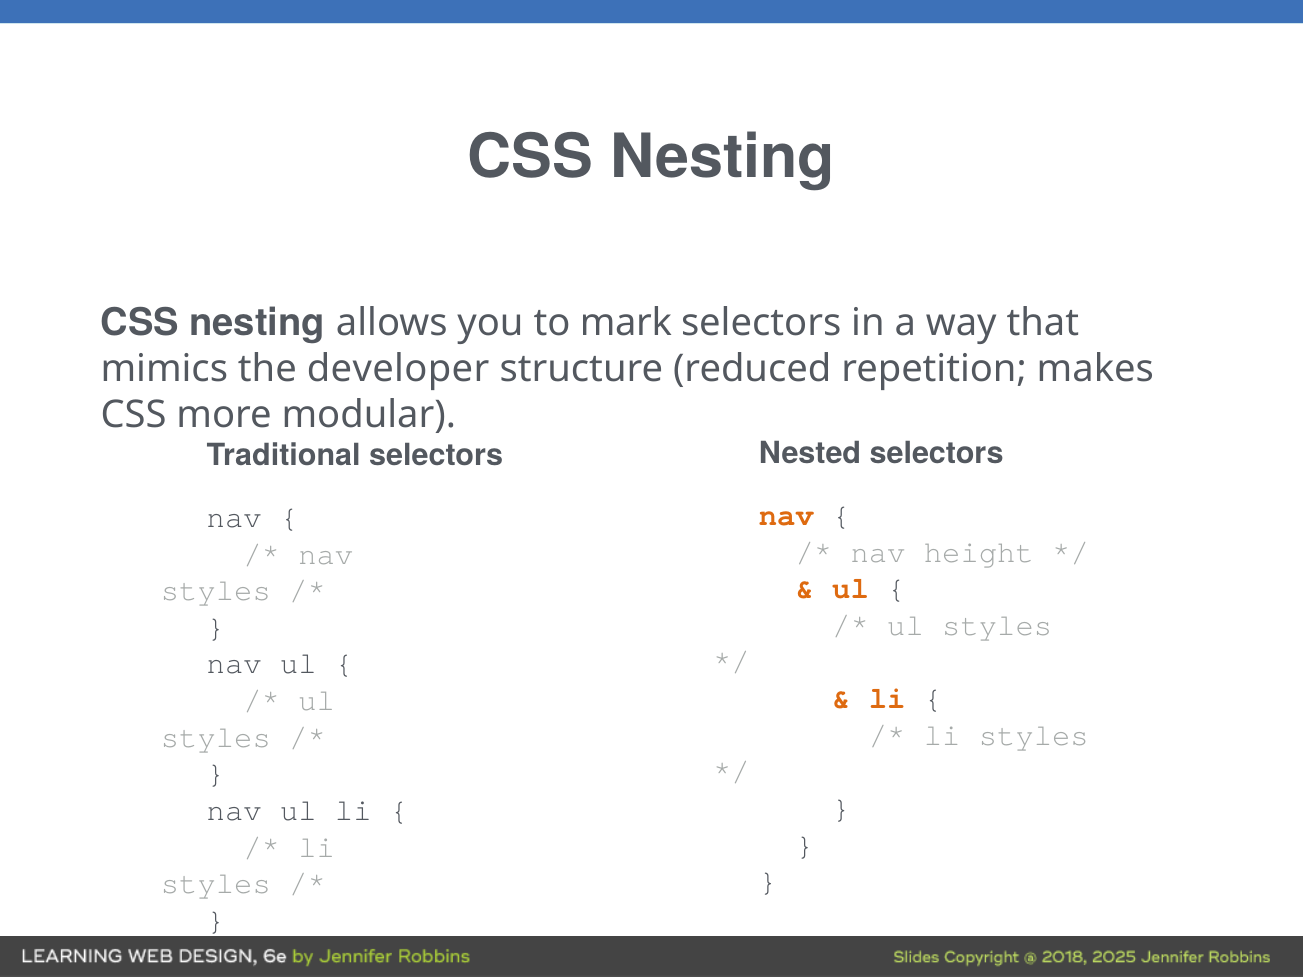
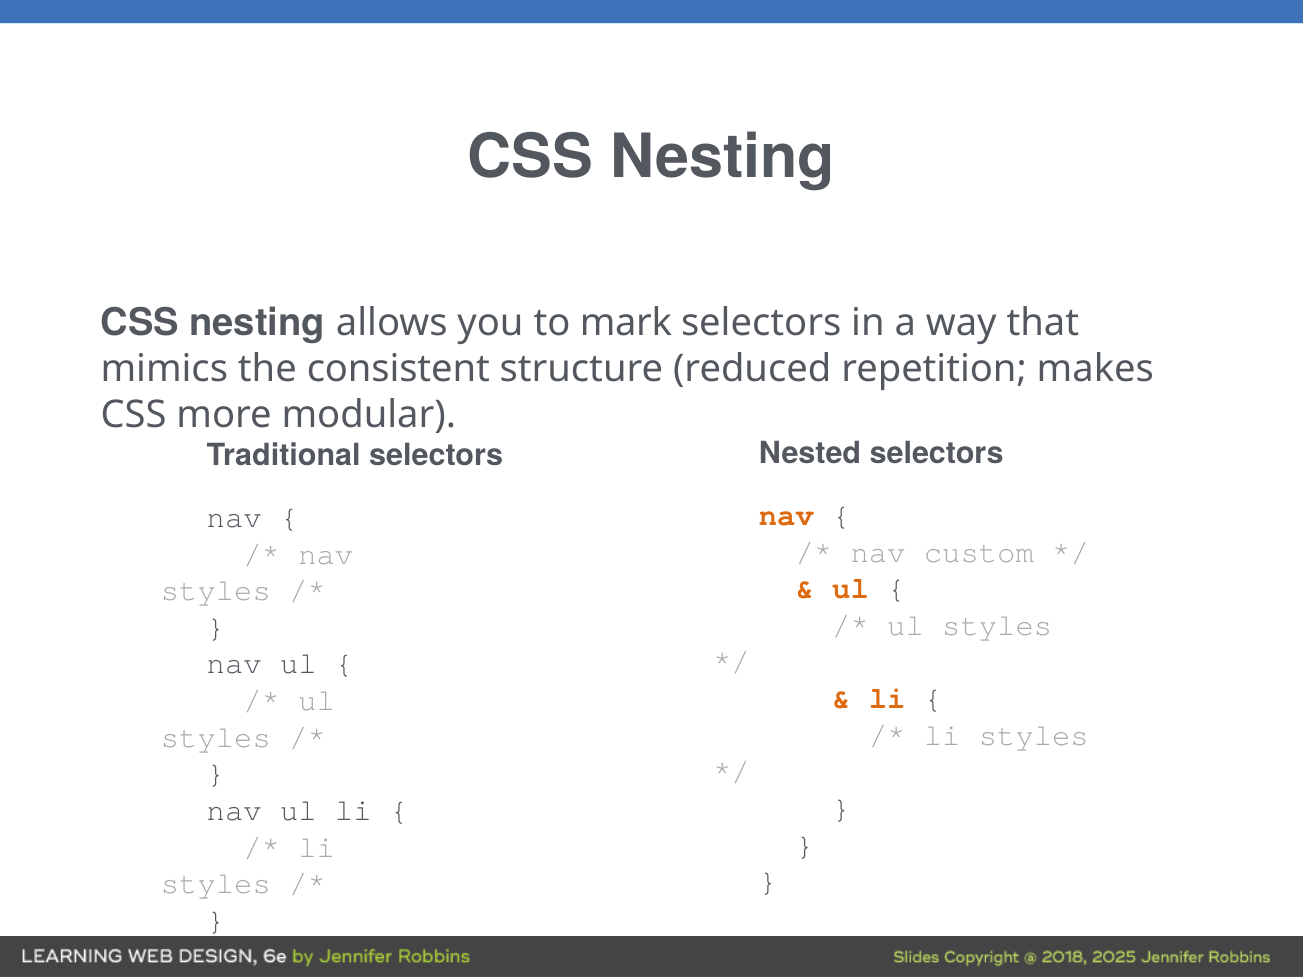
developer: developer -> consistent
height: height -> custom
